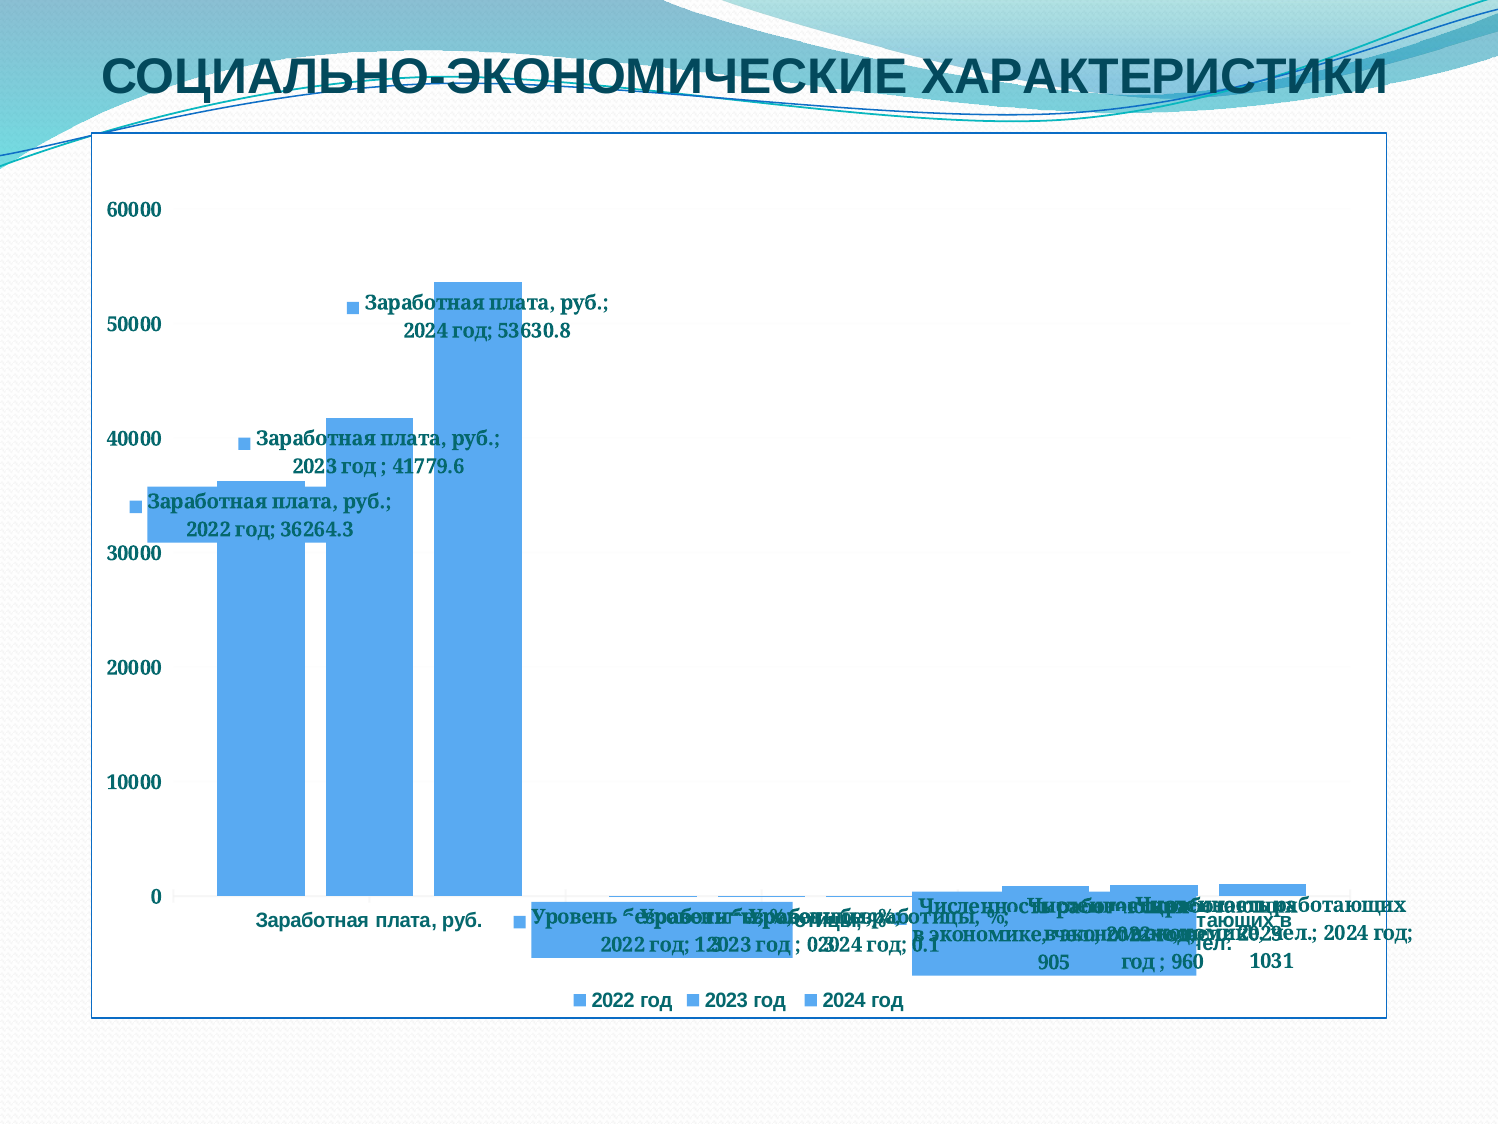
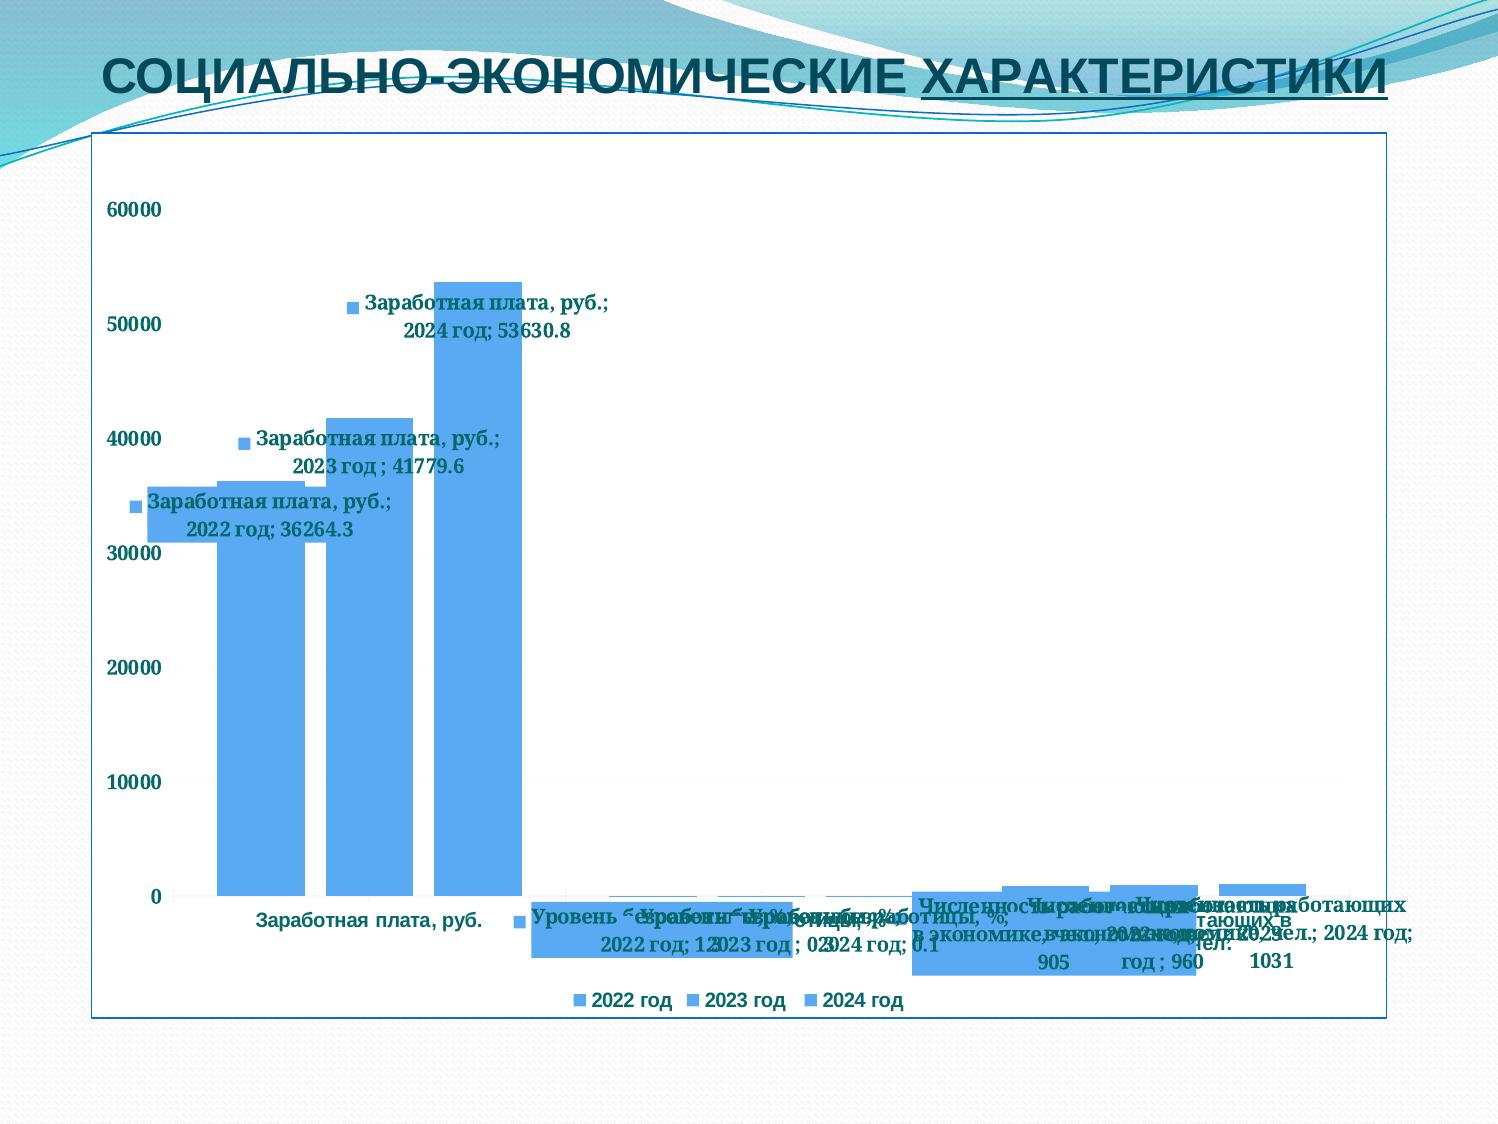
ХАРАКТЕРИСТИКИ underline: none -> present
